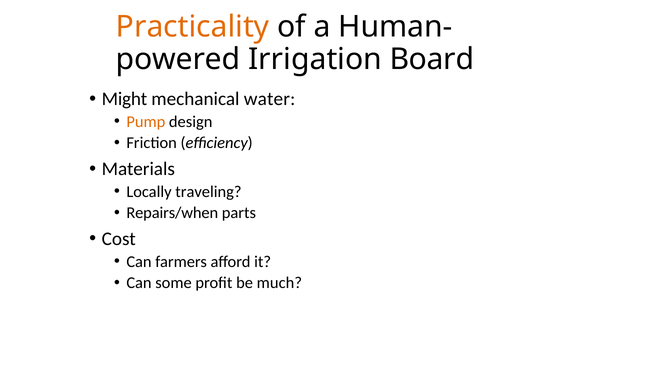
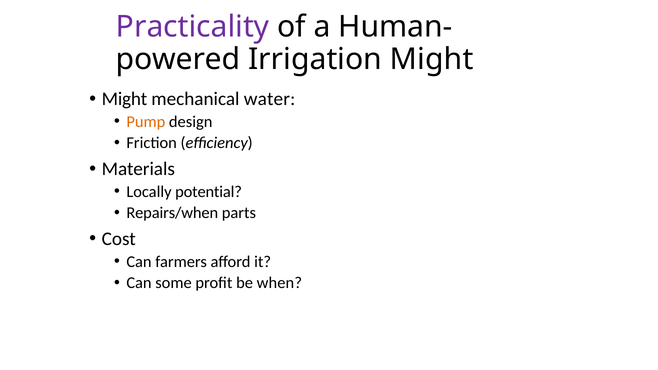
Practicality colour: orange -> purple
Irrigation Board: Board -> Might
traveling: traveling -> potential
much: much -> when
